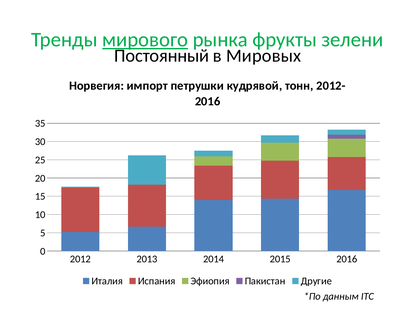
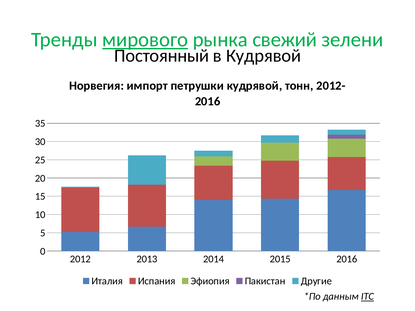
фрукты: фрукты -> свежий
в Мировых: Мировых -> Кудрявой
ITC underline: none -> present
